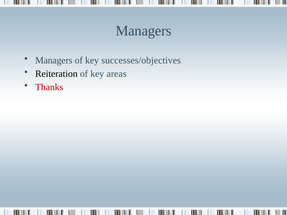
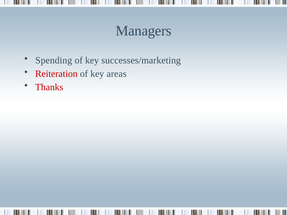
Managers at (54, 60): Managers -> Spending
successes/objectives: successes/objectives -> successes/marketing
Reiteration colour: black -> red
